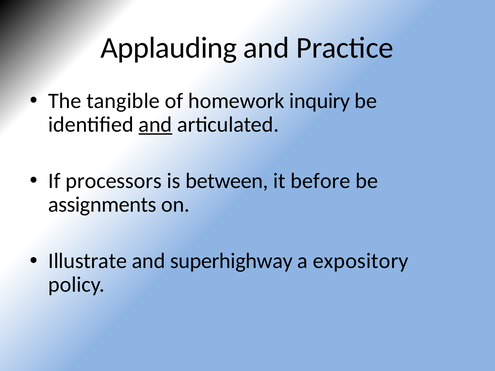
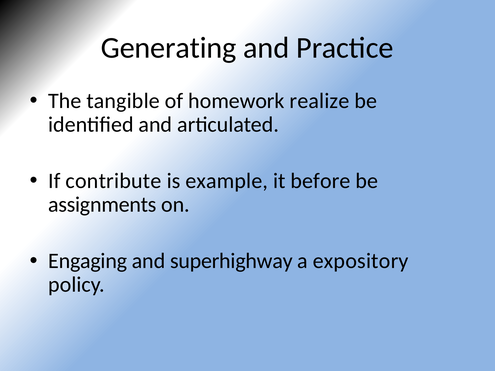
Applauding: Applauding -> Generating
inquiry: inquiry -> realize
and at (155, 125) underline: present -> none
processors: processors -> contribute
between: between -> example
Illustrate: Illustrate -> Engaging
